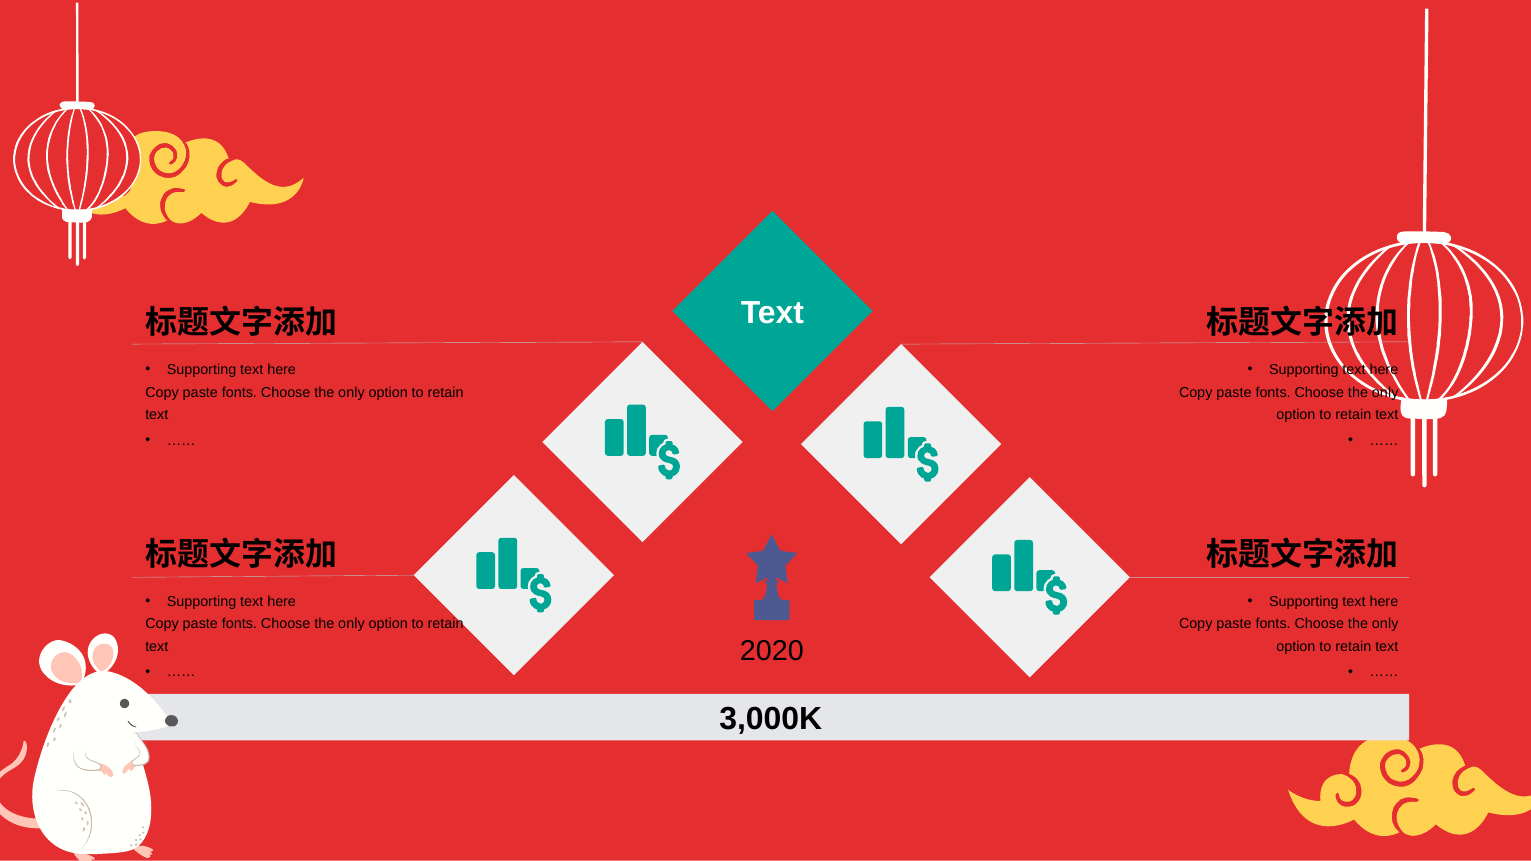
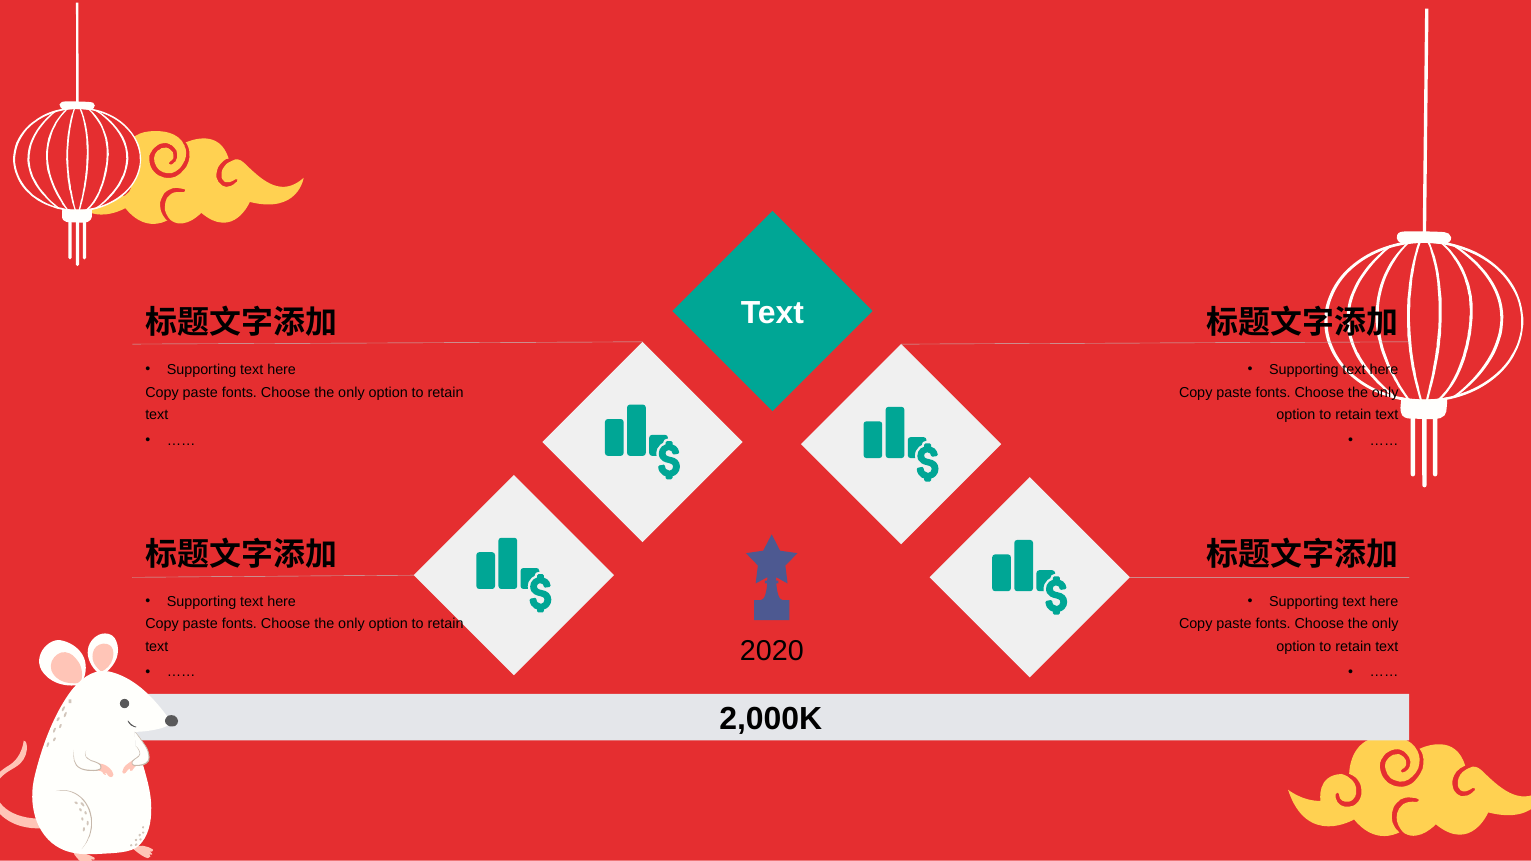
3,000K: 3,000K -> 2,000K
